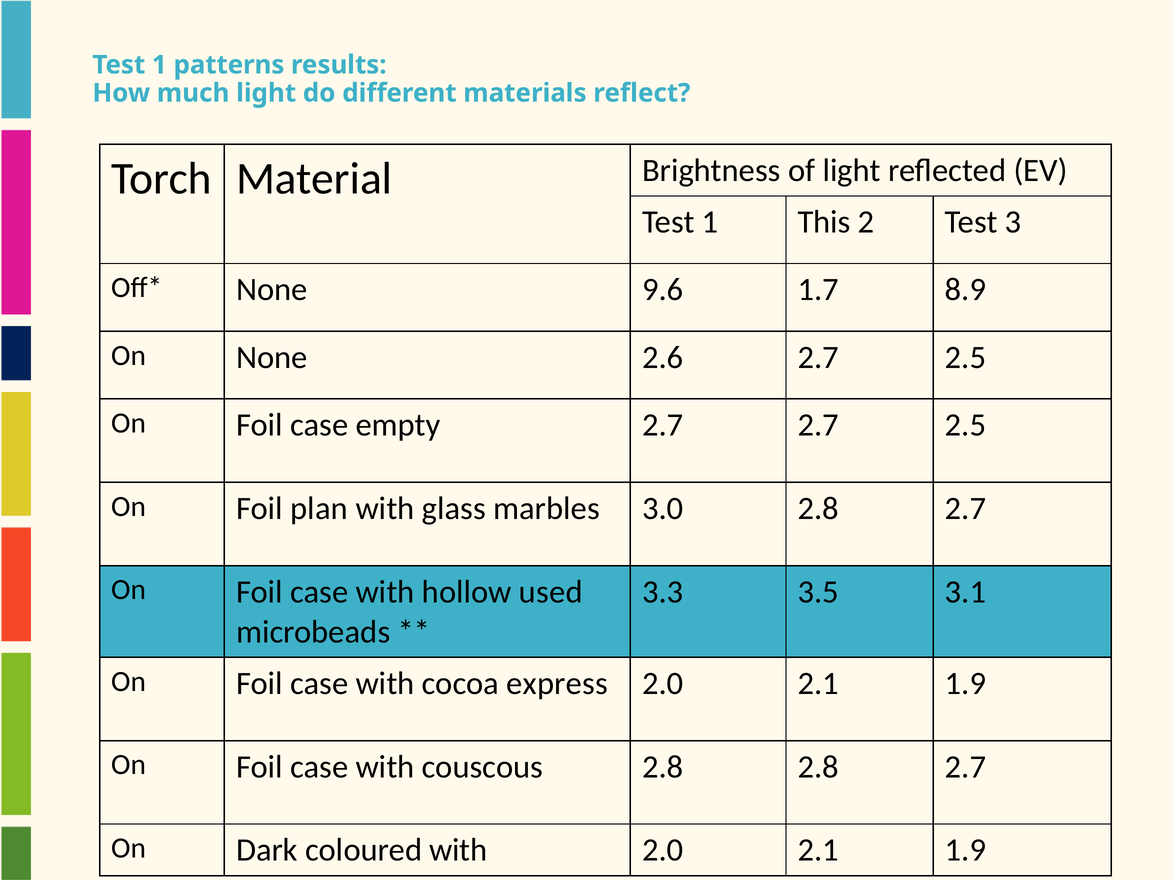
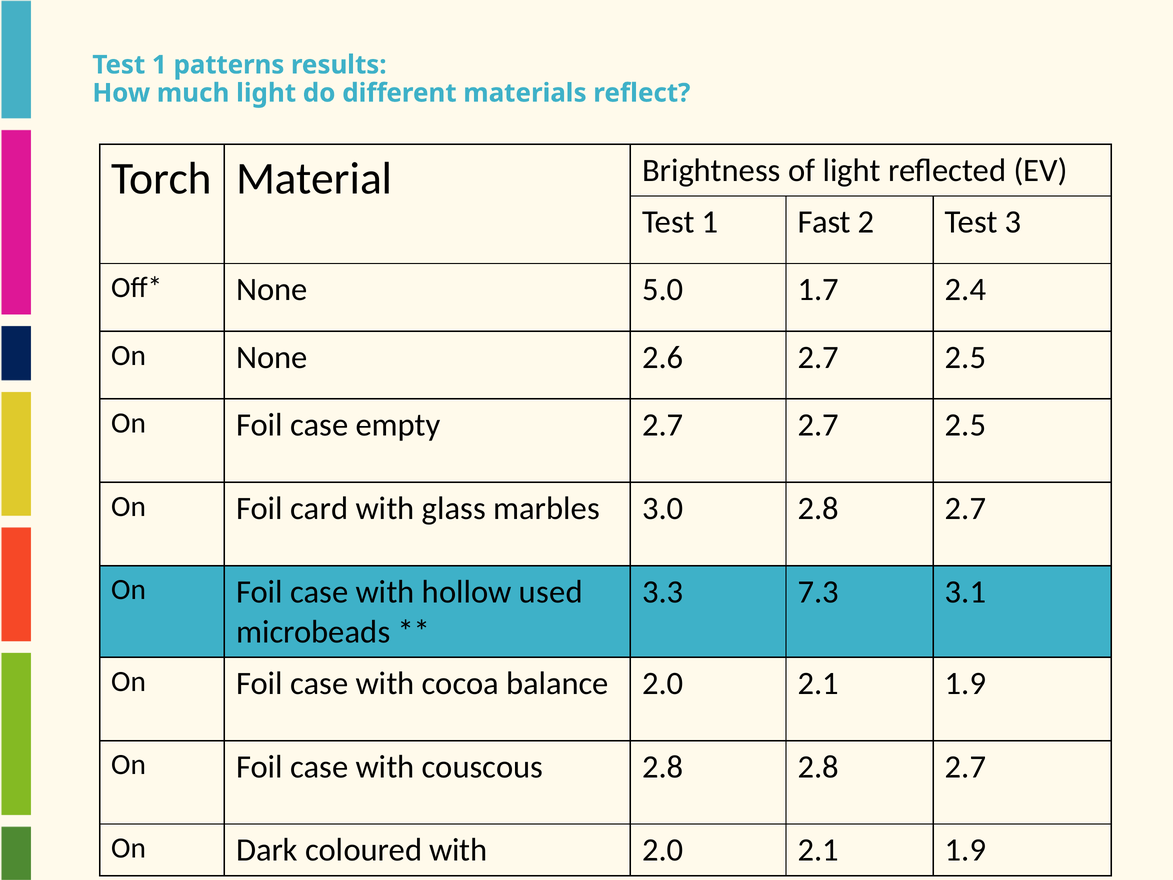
This: This -> Fast
9.6: 9.6 -> 5.0
8.9: 8.9 -> 2.4
plan: plan -> card
3.5: 3.5 -> 7.3
express: express -> balance
